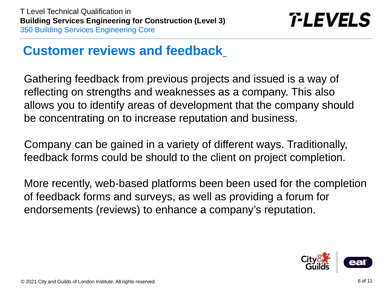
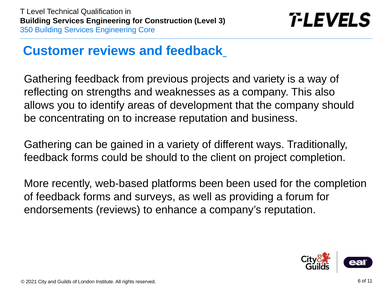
and issued: issued -> variety
Company at (48, 144): Company -> Gathering
